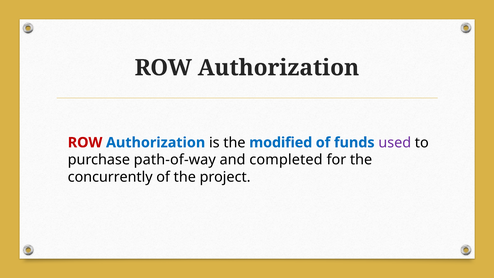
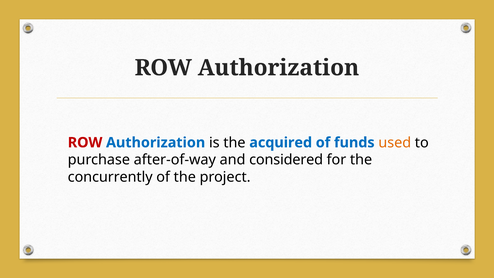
modified: modified -> acquired
used colour: purple -> orange
path-of-way: path-of-way -> after-of-way
completed: completed -> considered
